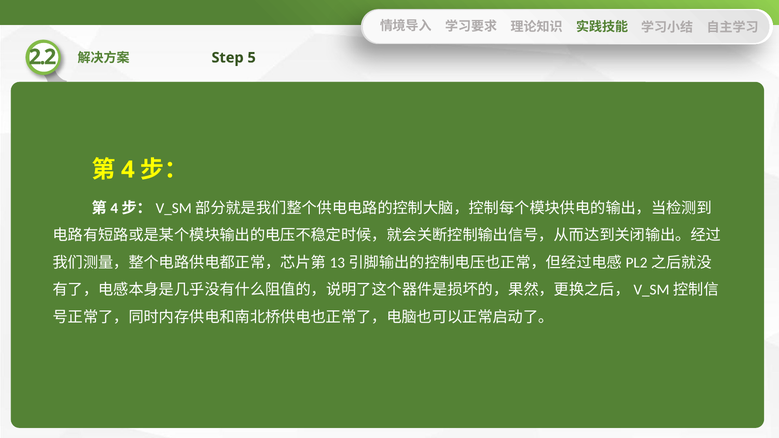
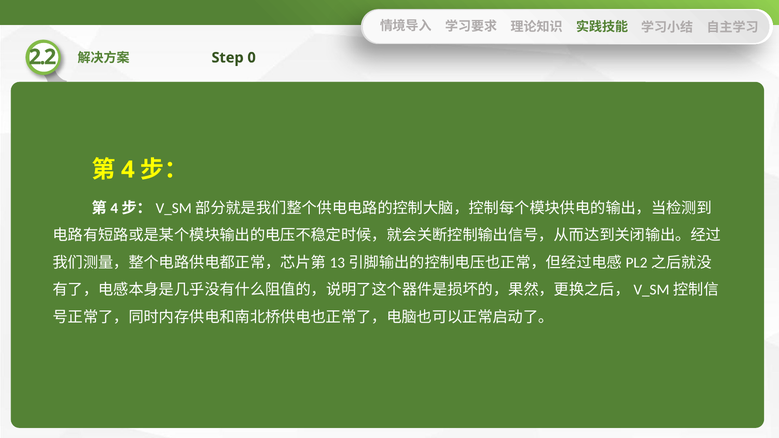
5: 5 -> 0
